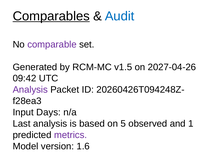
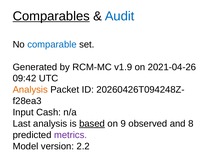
comparable colour: purple -> blue
v1.5: v1.5 -> v1.9
2027-04-26: 2027-04-26 -> 2021-04-26
Analysis at (30, 90) colour: purple -> orange
Days: Days -> Cash
based underline: none -> present
5: 5 -> 9
1: 1 -> 8
1.6: 1.6 -> 2.2
